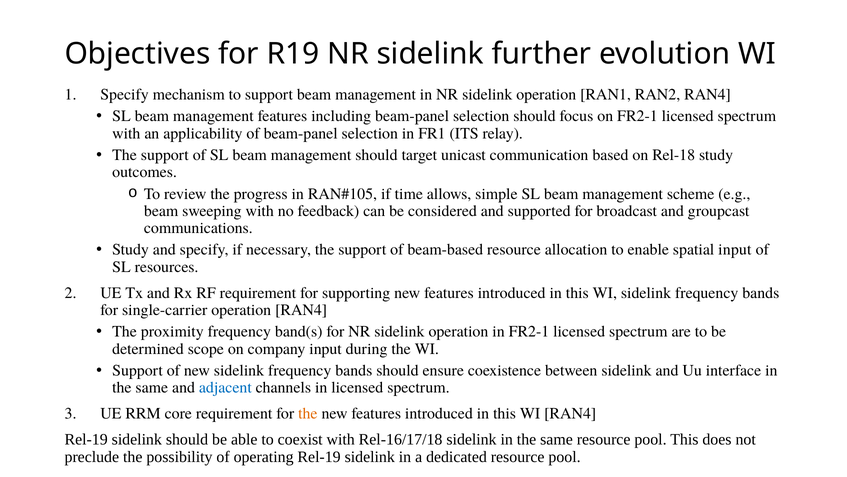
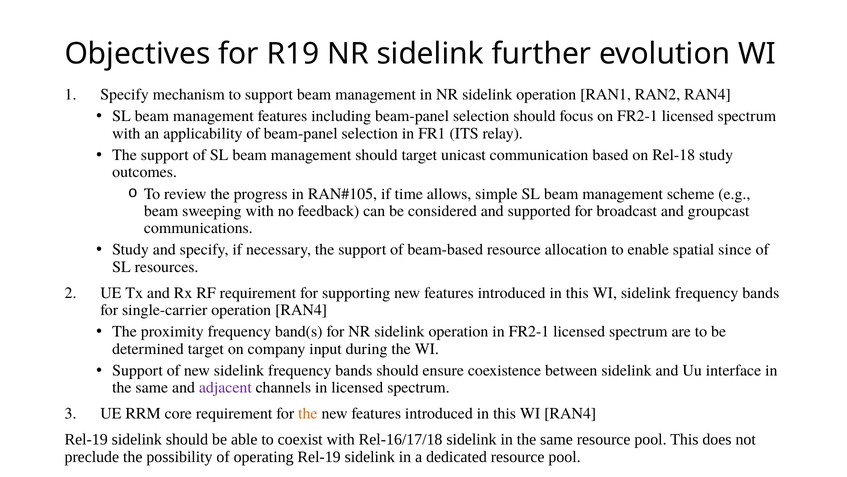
spatial input: input -> since
determined scope: scope -> target
adjacent colour: blue -> purple
